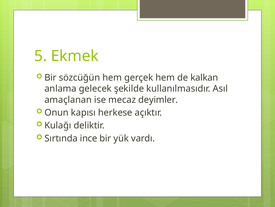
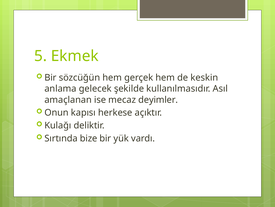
kalkan: kalkan -> keskin
ince: ince -> bize
